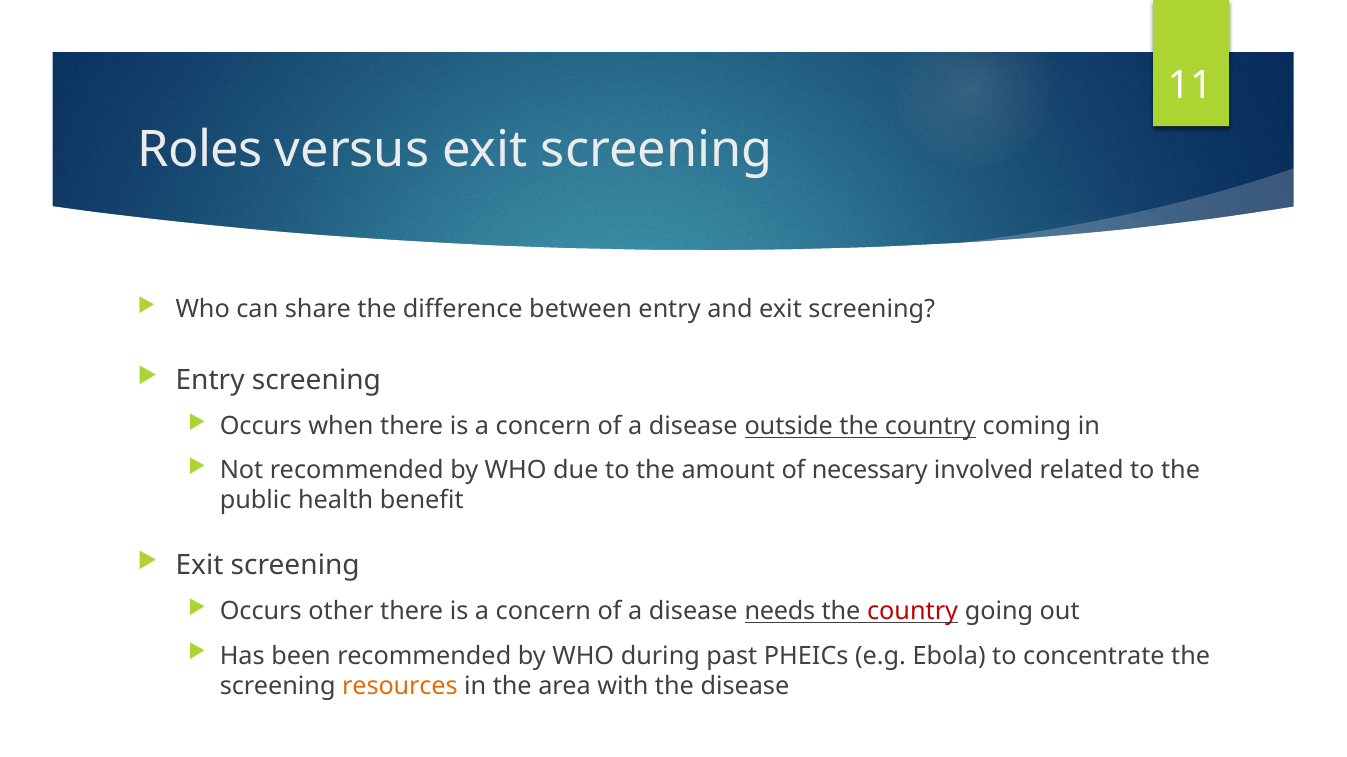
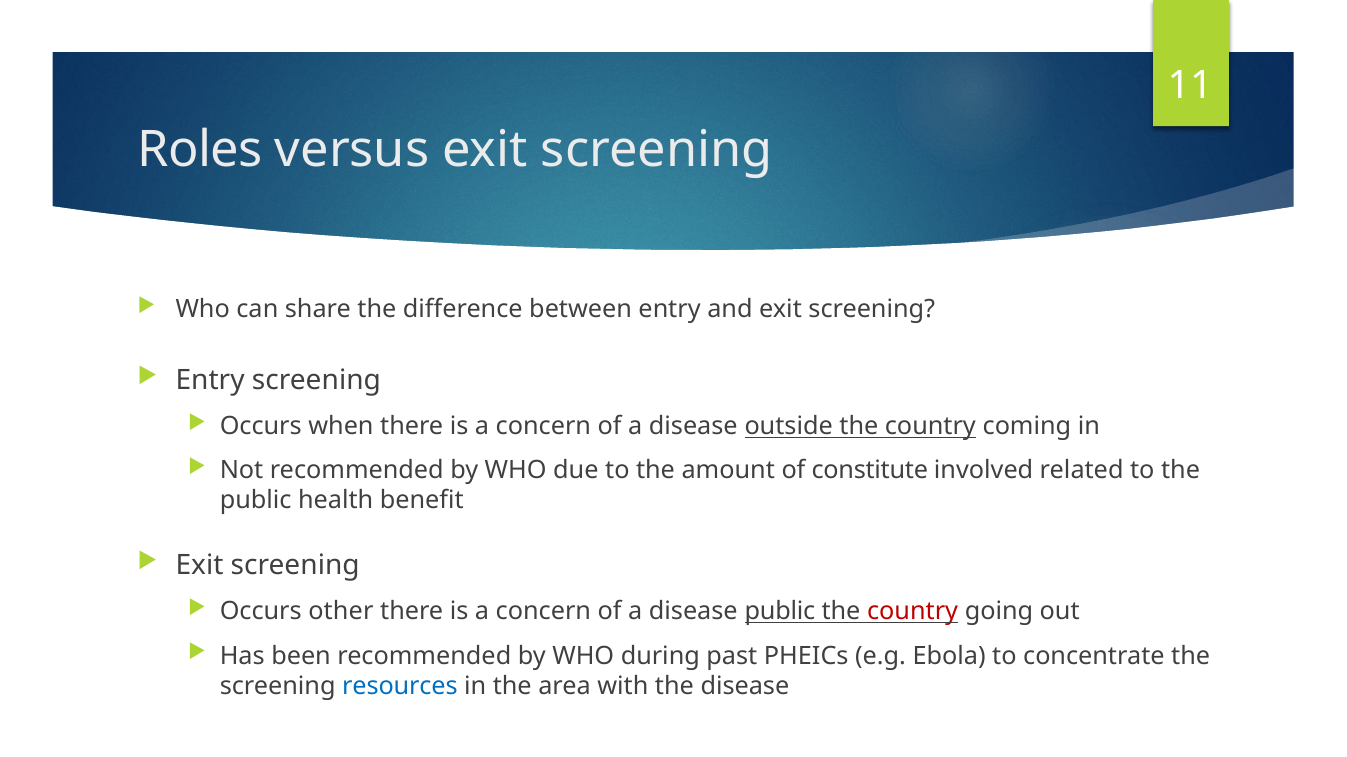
necessary: necessary -> constitute
disease needs: needs -> public
resources colour: orange -> blue
